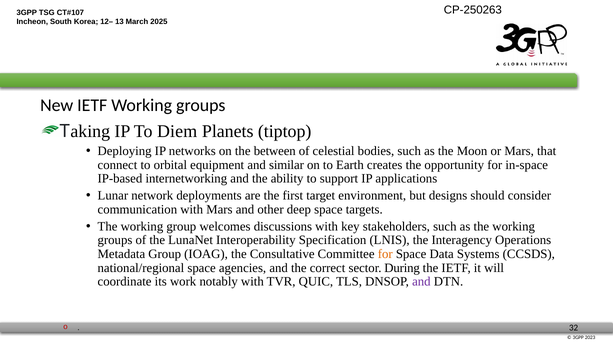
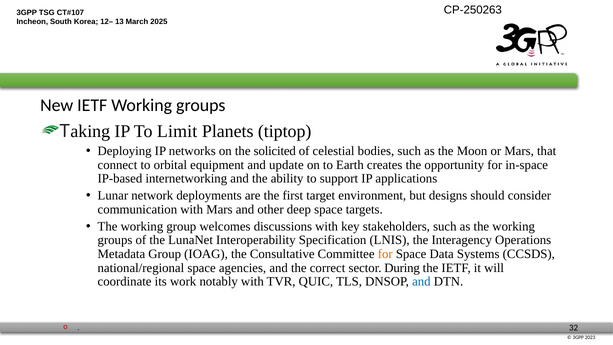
Diem: Diem -> Limit
between: between -> solicited
similar: similar -> update
and at (421, 281) colour: purple -> blue
